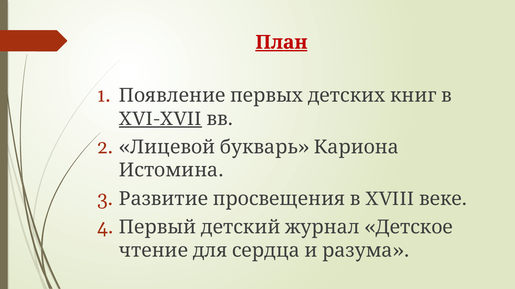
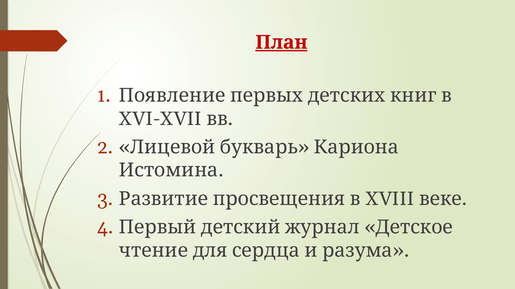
XVI-XVII underline: present -> none
